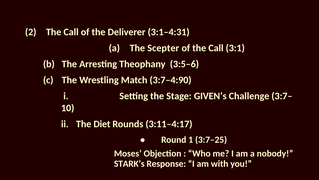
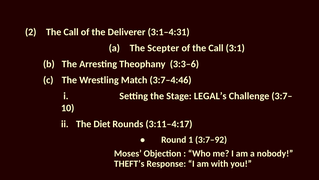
3:5–6: 3:5–6 -> 3:3–6
3:7–4:90: 3:7–4:90 -> 3:7–4:46
GIVEN’s: GIVEN’s -> LEGAL’s
3:7–25: 3:7–25 -> 3:7–92
STARK’s: STARK’s -> THEFT’s
